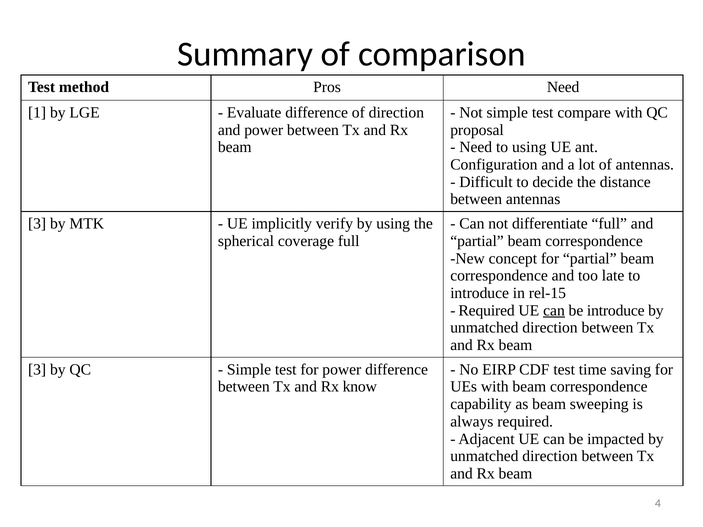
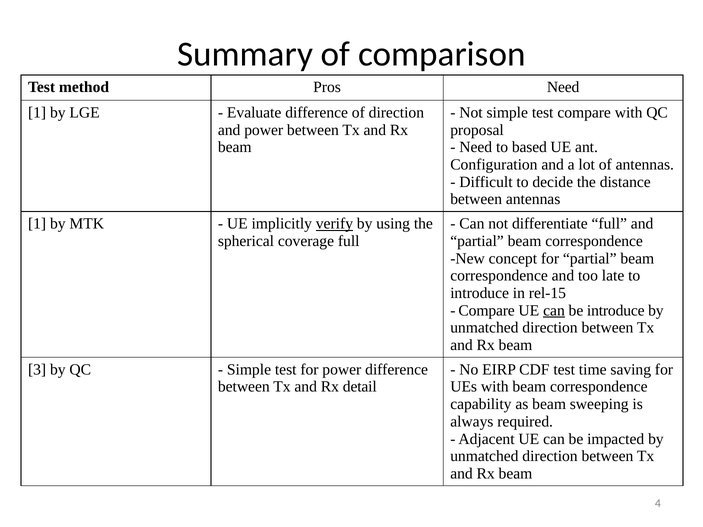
to using: using -> based
3 at (37, 224): 3 -> 1
verify underline: none -> present
Required at (487, 311): Required -> Compare
know: know -> detail
